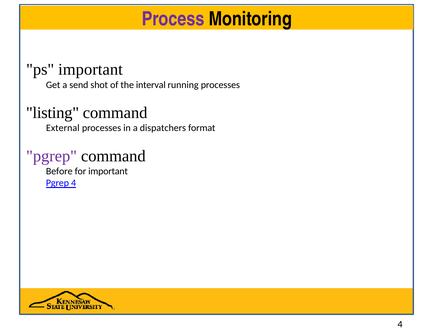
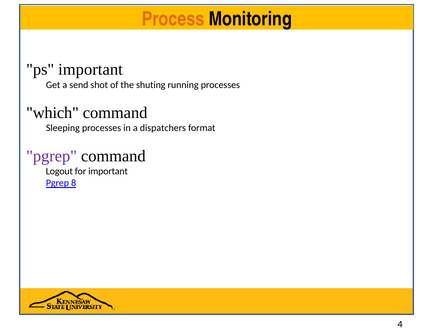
Process colour: purple -> orange
interval: interval -> shuting
listing: listing -> which
External: External -> Sleeping
Before: Before -> Logout
Pgrep 4: 4 -> 8
